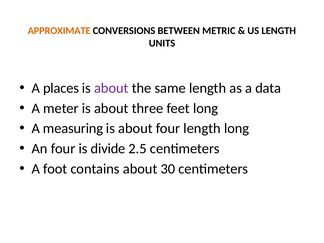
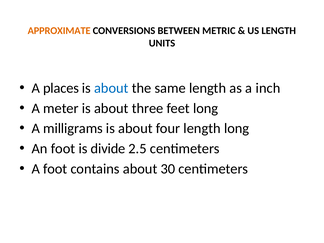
about at (111, 88) colour: purple -> blue
data: data -> inch
measuring: measuring -> milligrams
An four: four -> foot
